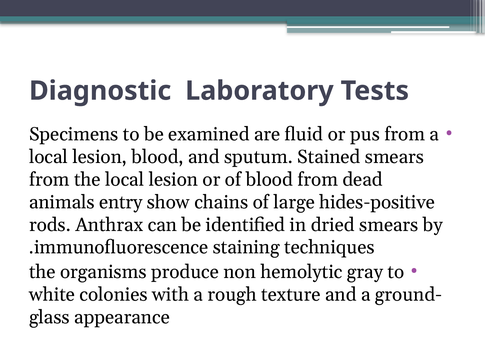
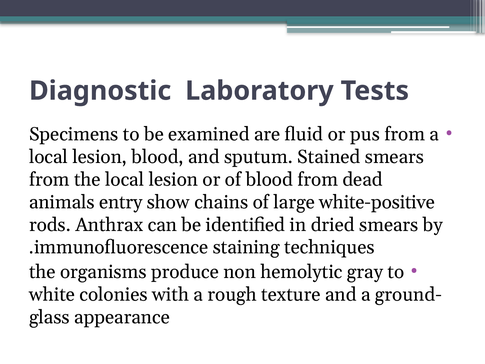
hides-positive: hides-positive -> white-positive
